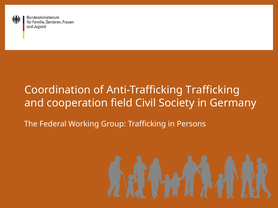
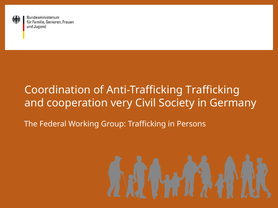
field: field -> very
